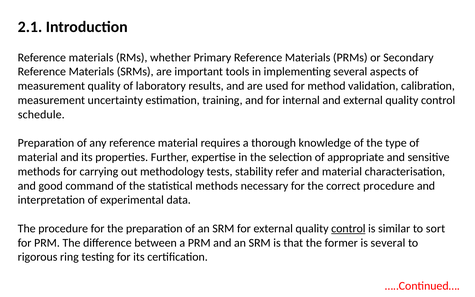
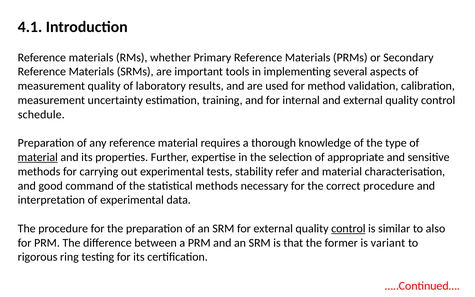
2.1: 2.1 -> 4.1
material at (38, 157) underline: none -> present
out methodology: methodology -> experimental
sort: sort -> also
is several: several -> variant
